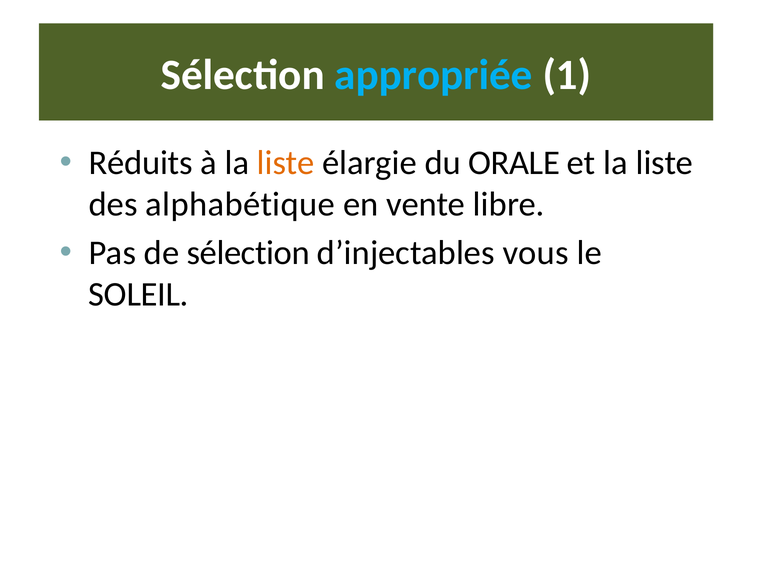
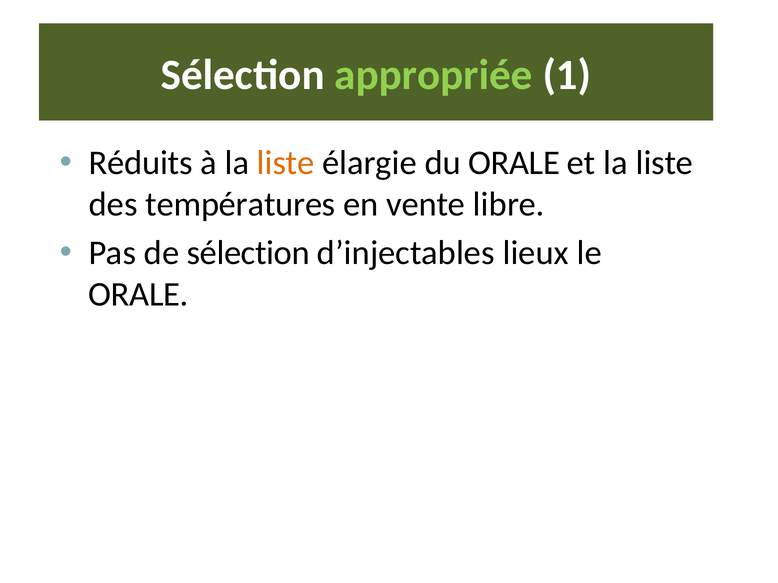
appropriée colour: light blue -> light green
alphabétique: alphabétique -> températures
vous: vous -> lieux
SOLEIL at (138, 295): SOLEIL -> ORALE
